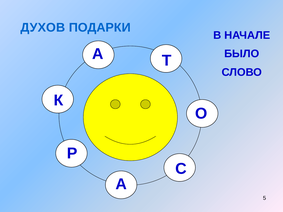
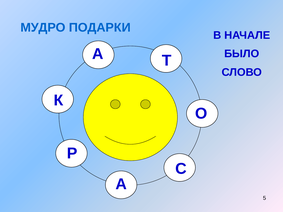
ДУХОВ: ДУХОВ -> МУДРО
